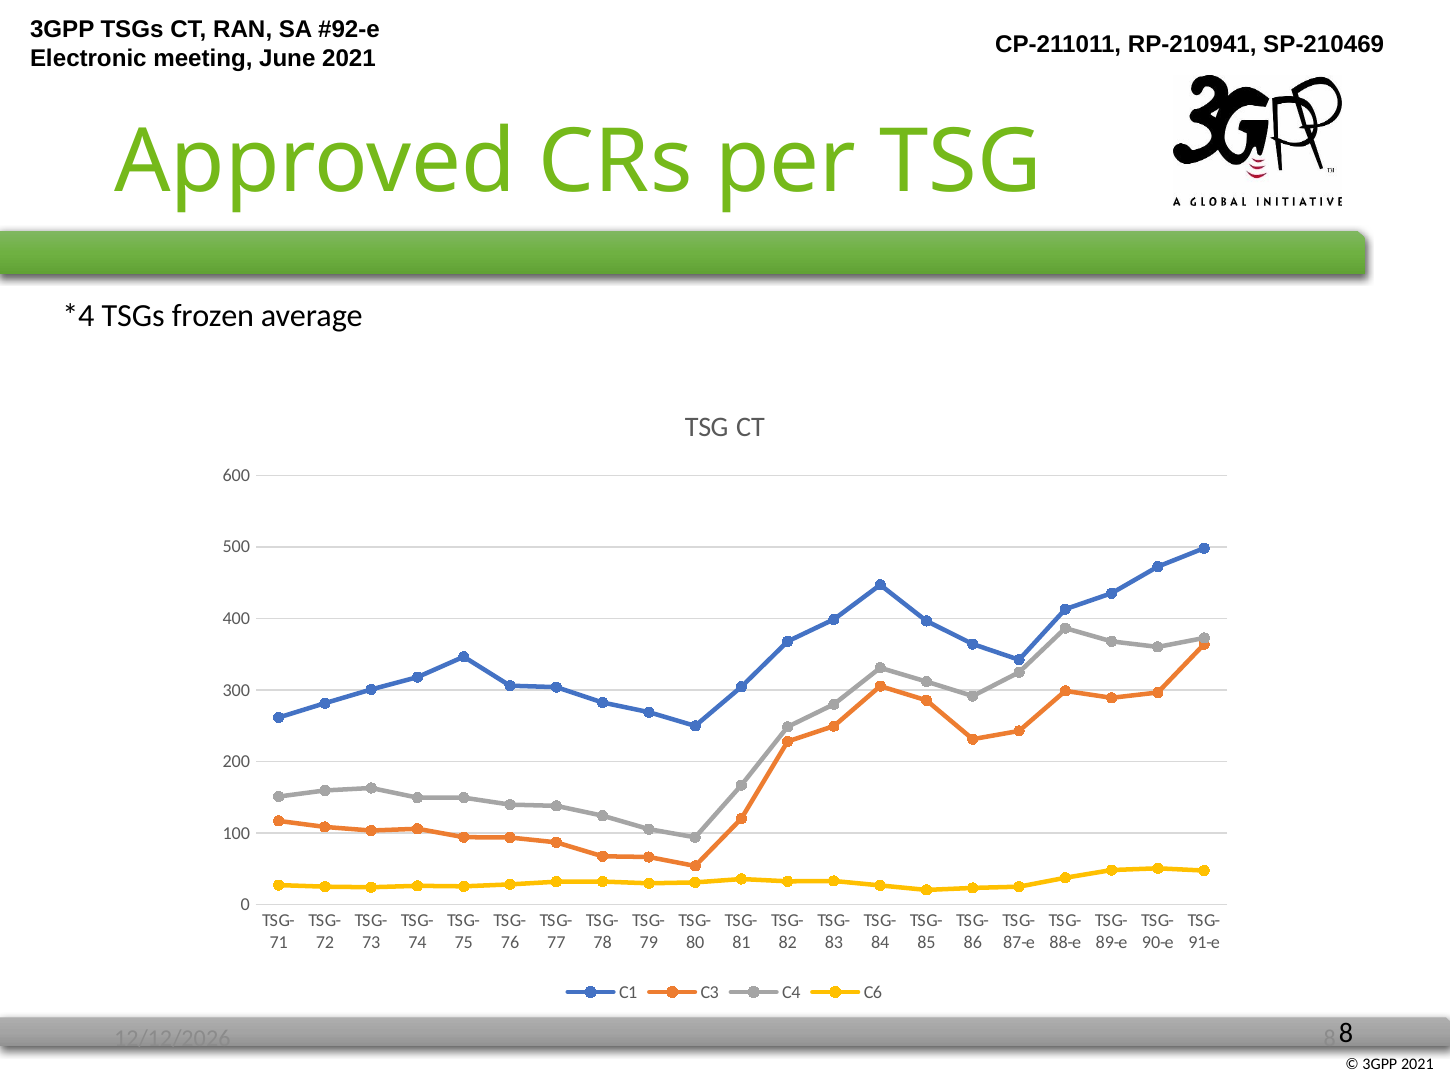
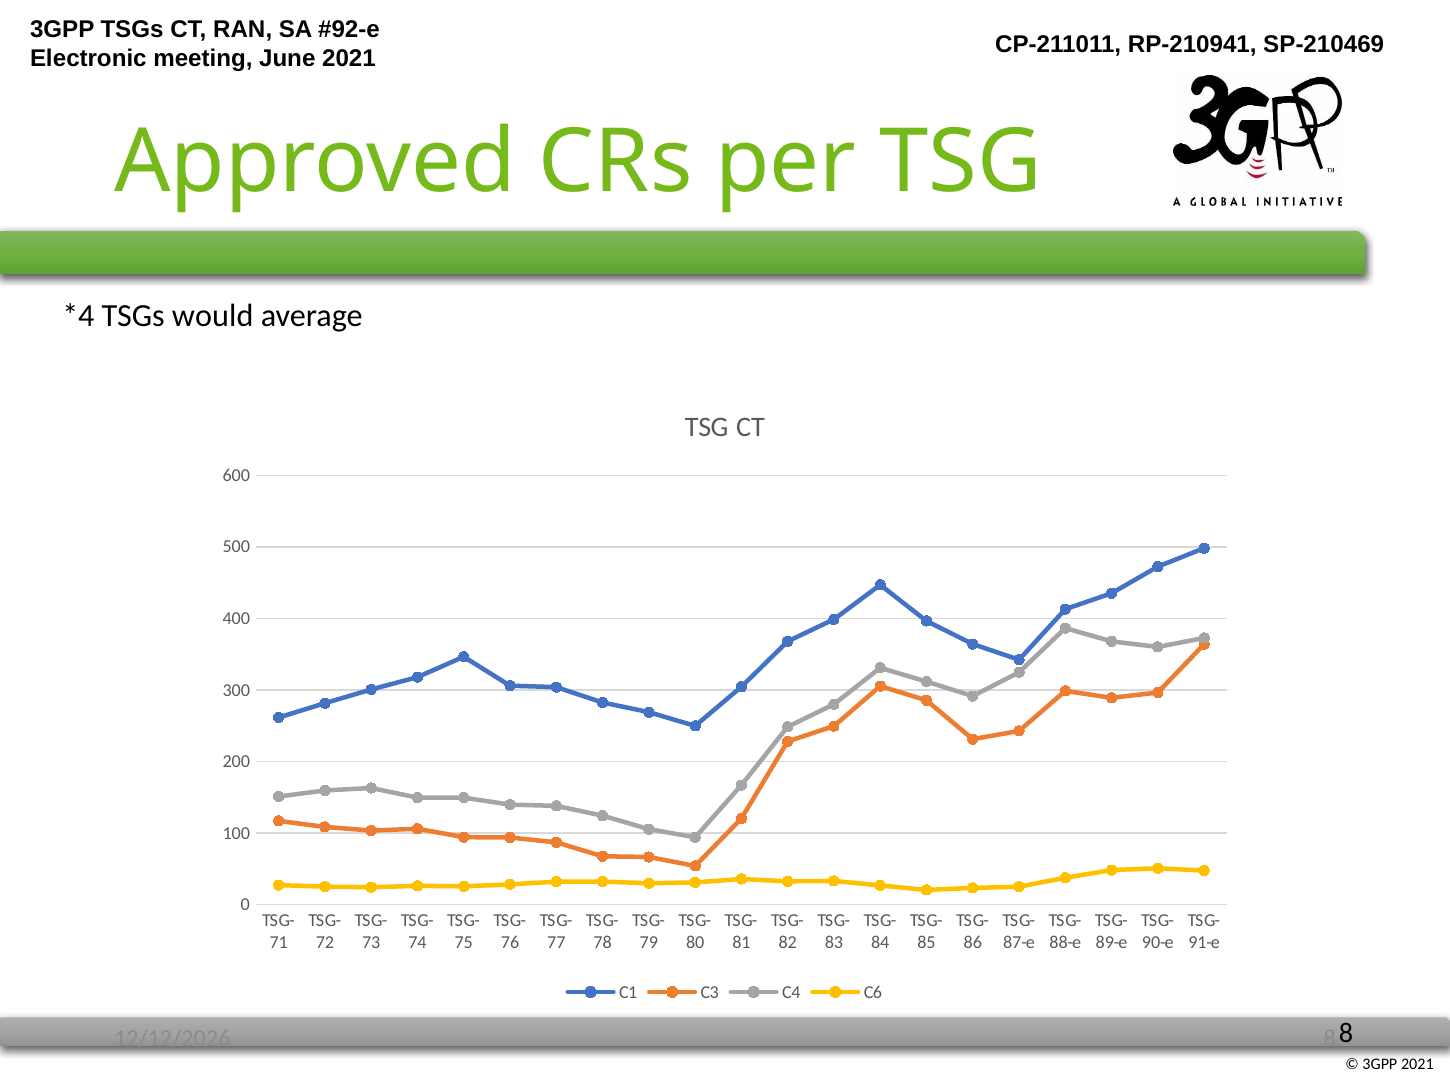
frozen: frozen -> would
